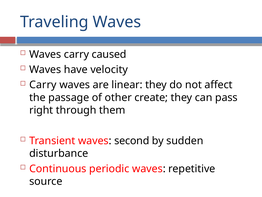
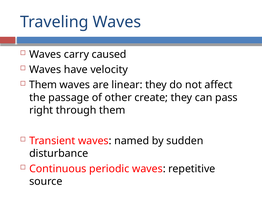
Carry at (43, 85): Carry -> Them
second: second -> named
